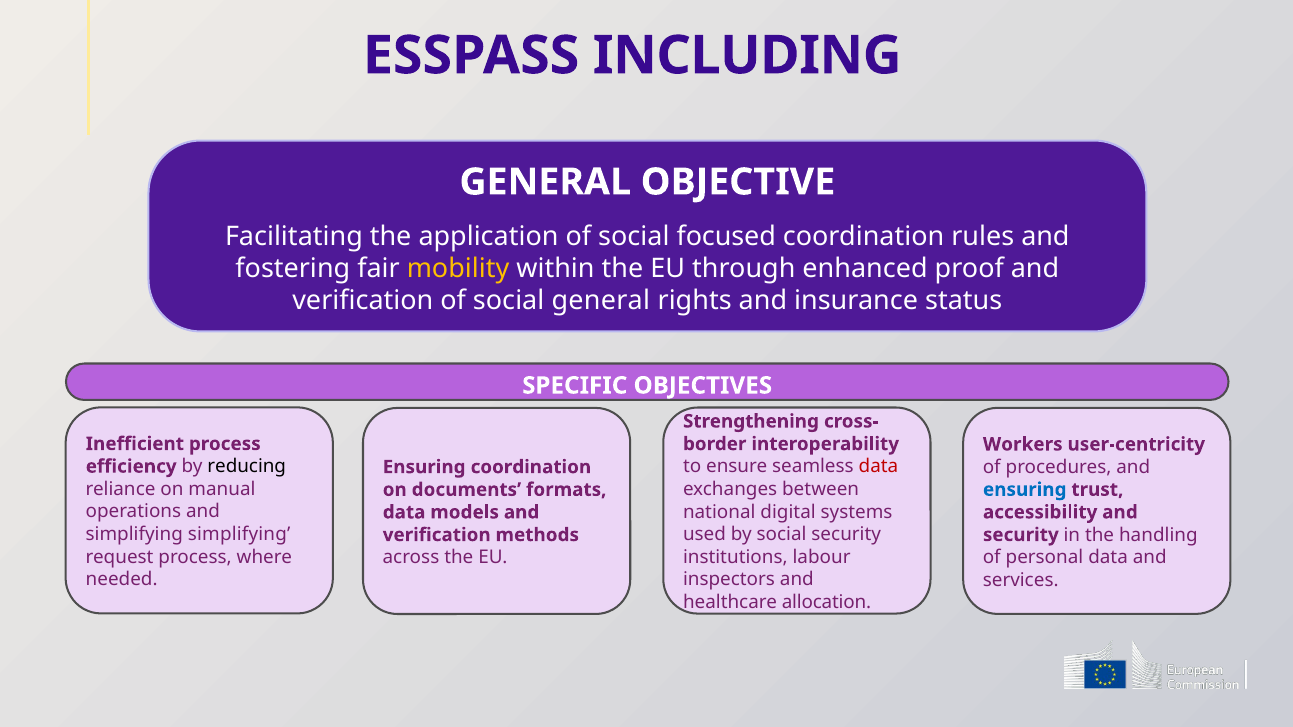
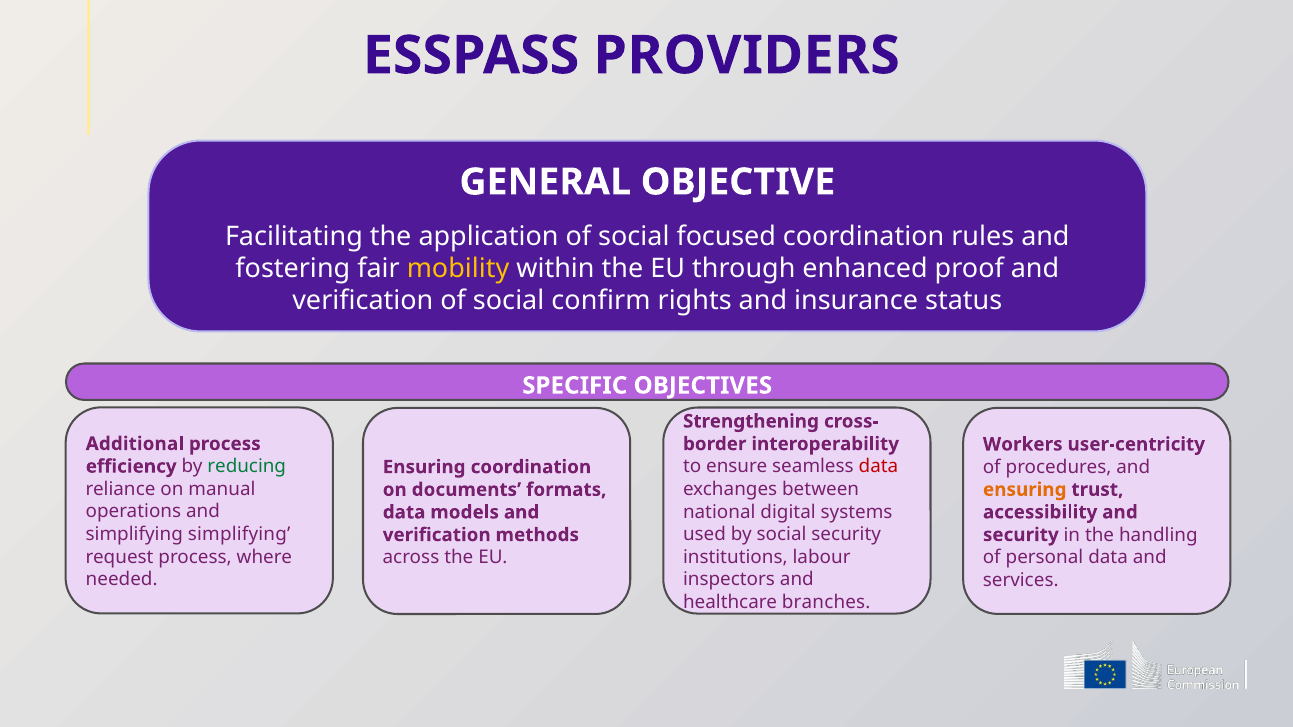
INCLUDING: INCLUDING -> PROVIDERS
social general: general -> confirm
Inefficient: Inefficient -> Additional
reducing colour: black -> green
ensuring at (1025, 490) colour: blue -> orange
allocation: allocation -> branches
